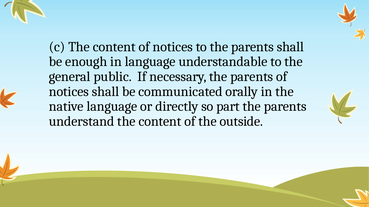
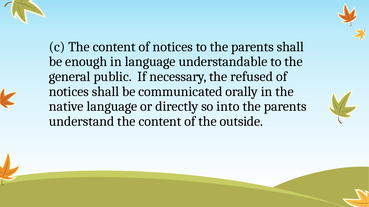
necessary the parents: parents -> refused
part: part -> into
